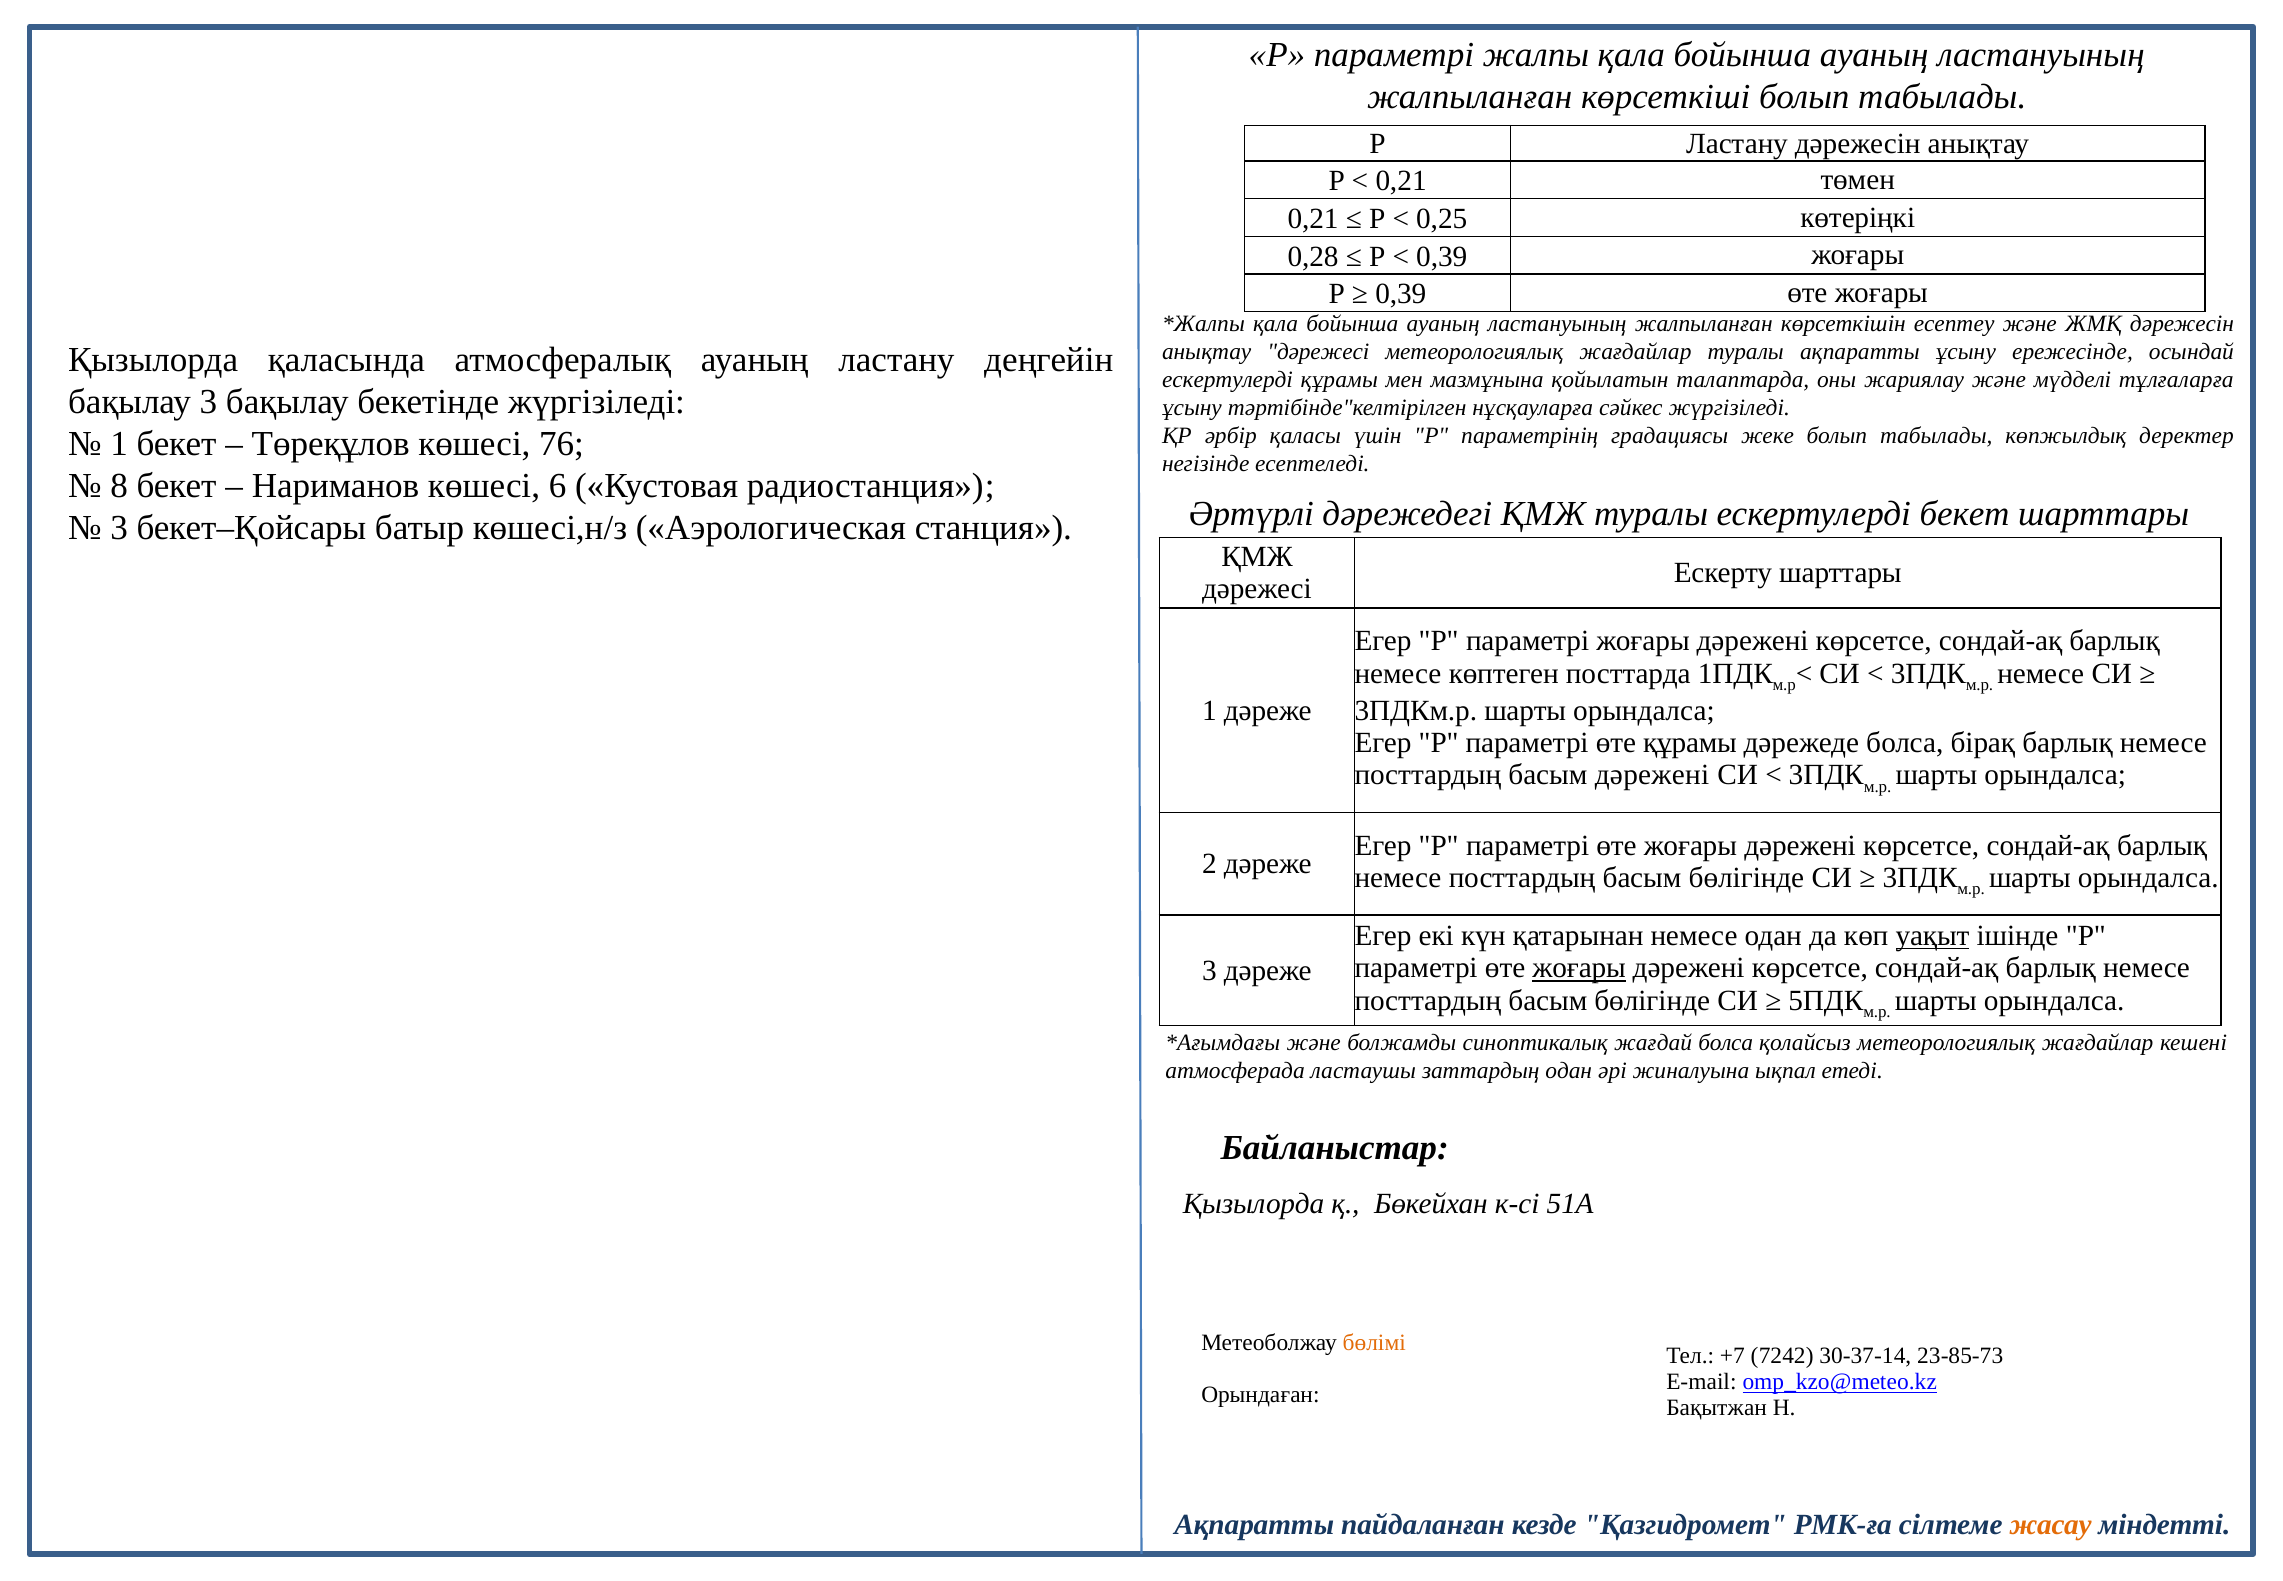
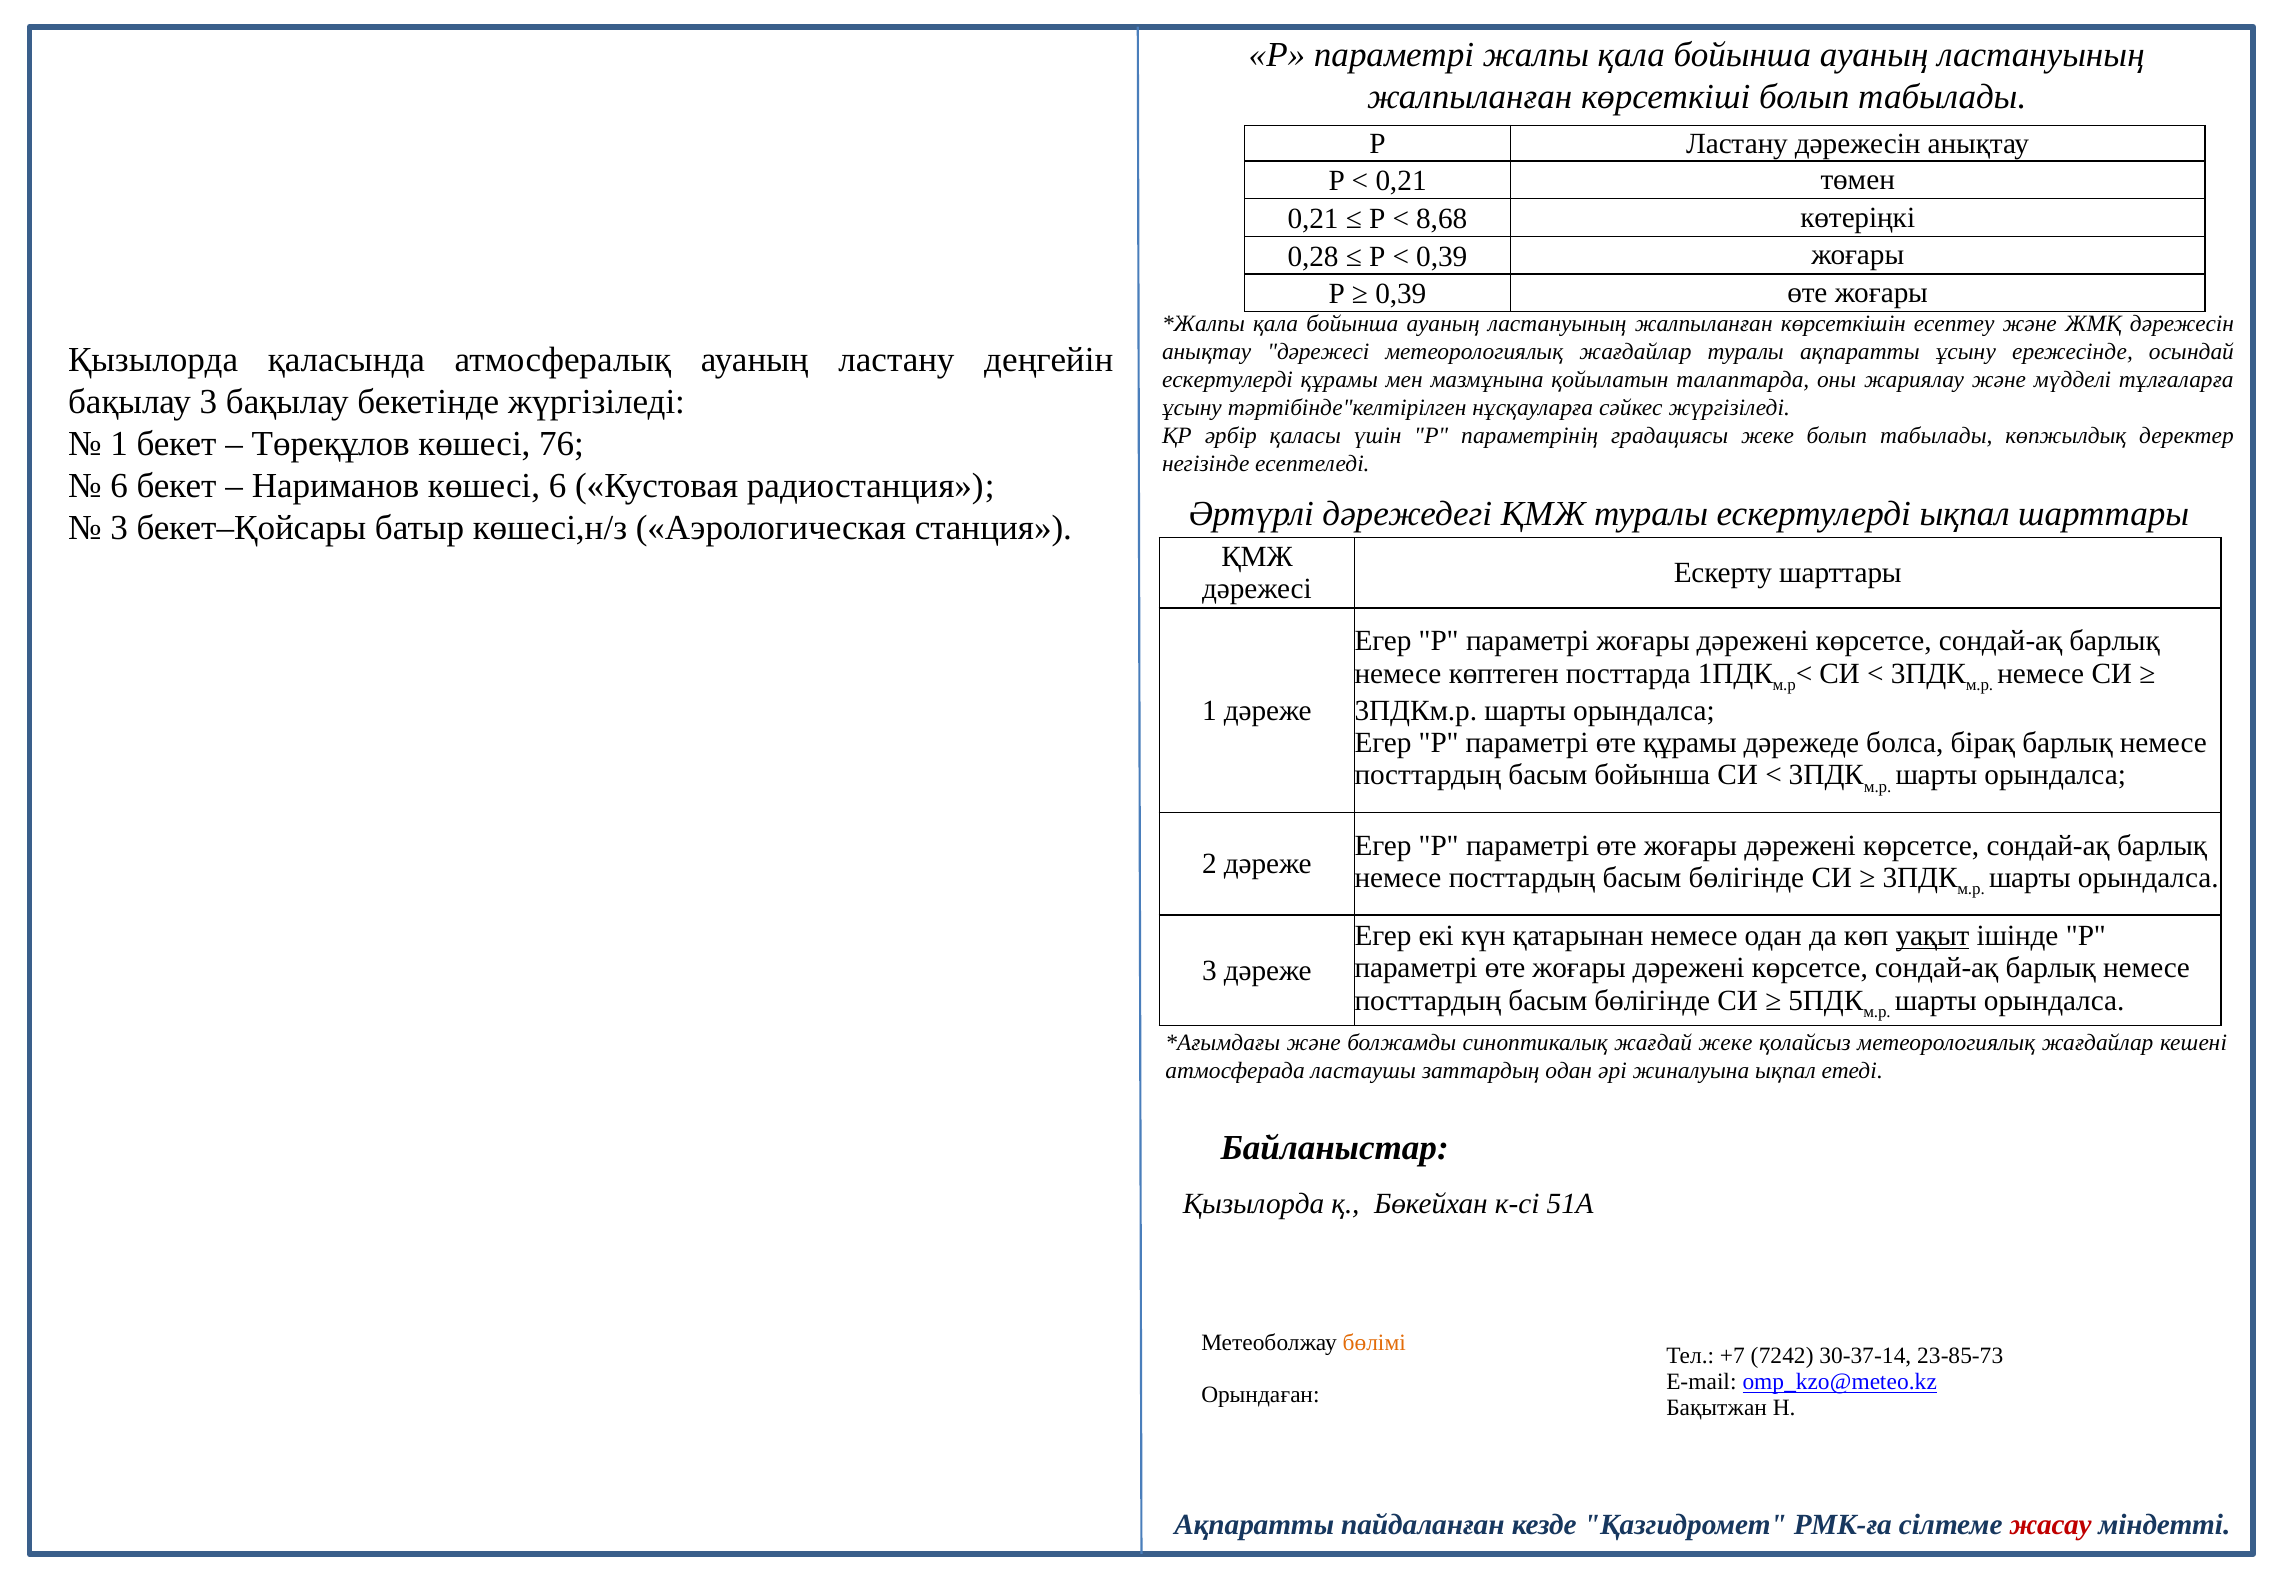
0,25: 0,25 -> 8,68
8 at (119, 486): 8 -> 6
ескертулерді бекет: бекет -> ықпал
басым дәрежені: дәрежені -> бойынша
жоғары at (1579, 968) underline: present -> none
жағдай болса: болса -> жеке
жасау colour: orange -> red
